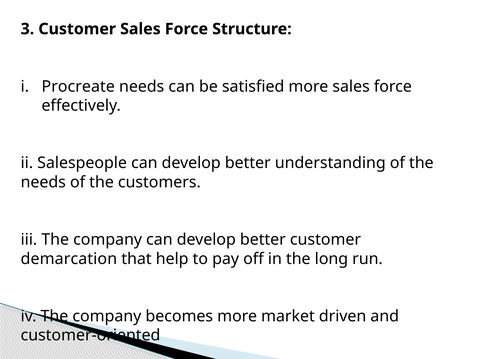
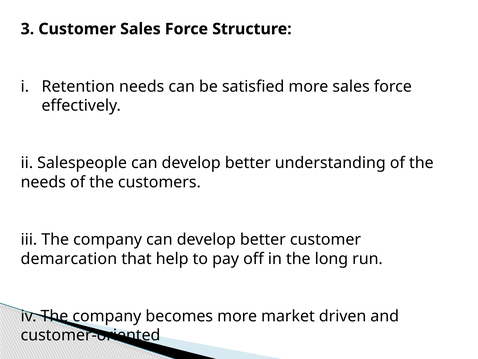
Procreate: Procreate -> Retention
